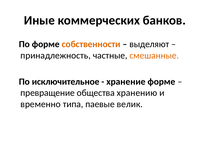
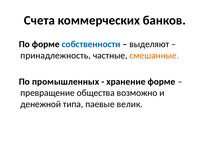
Иные: Иные -> Счета
собственности colour: orange -> blue
исключительное: исключительное -> промышленных
хранению: хранению -> возможно
временно: временно -> денежной
